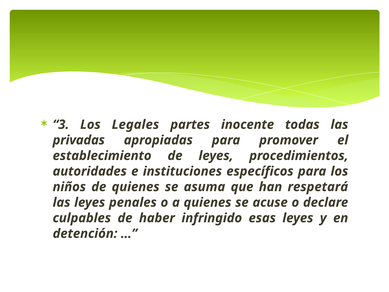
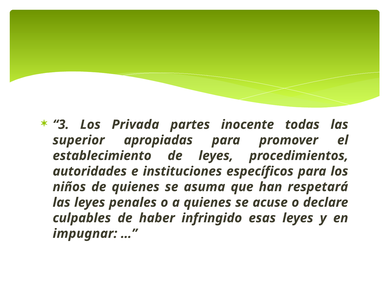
Legales: Legales -> Privada
privadas: privadas -> superior
detención: detención -> impugnar
